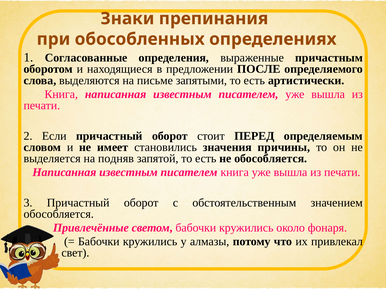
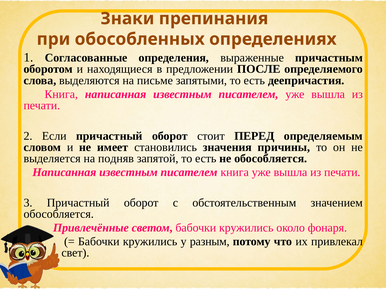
артистически: артистически -> деепричастия
алмазы: алмазы -> разным
